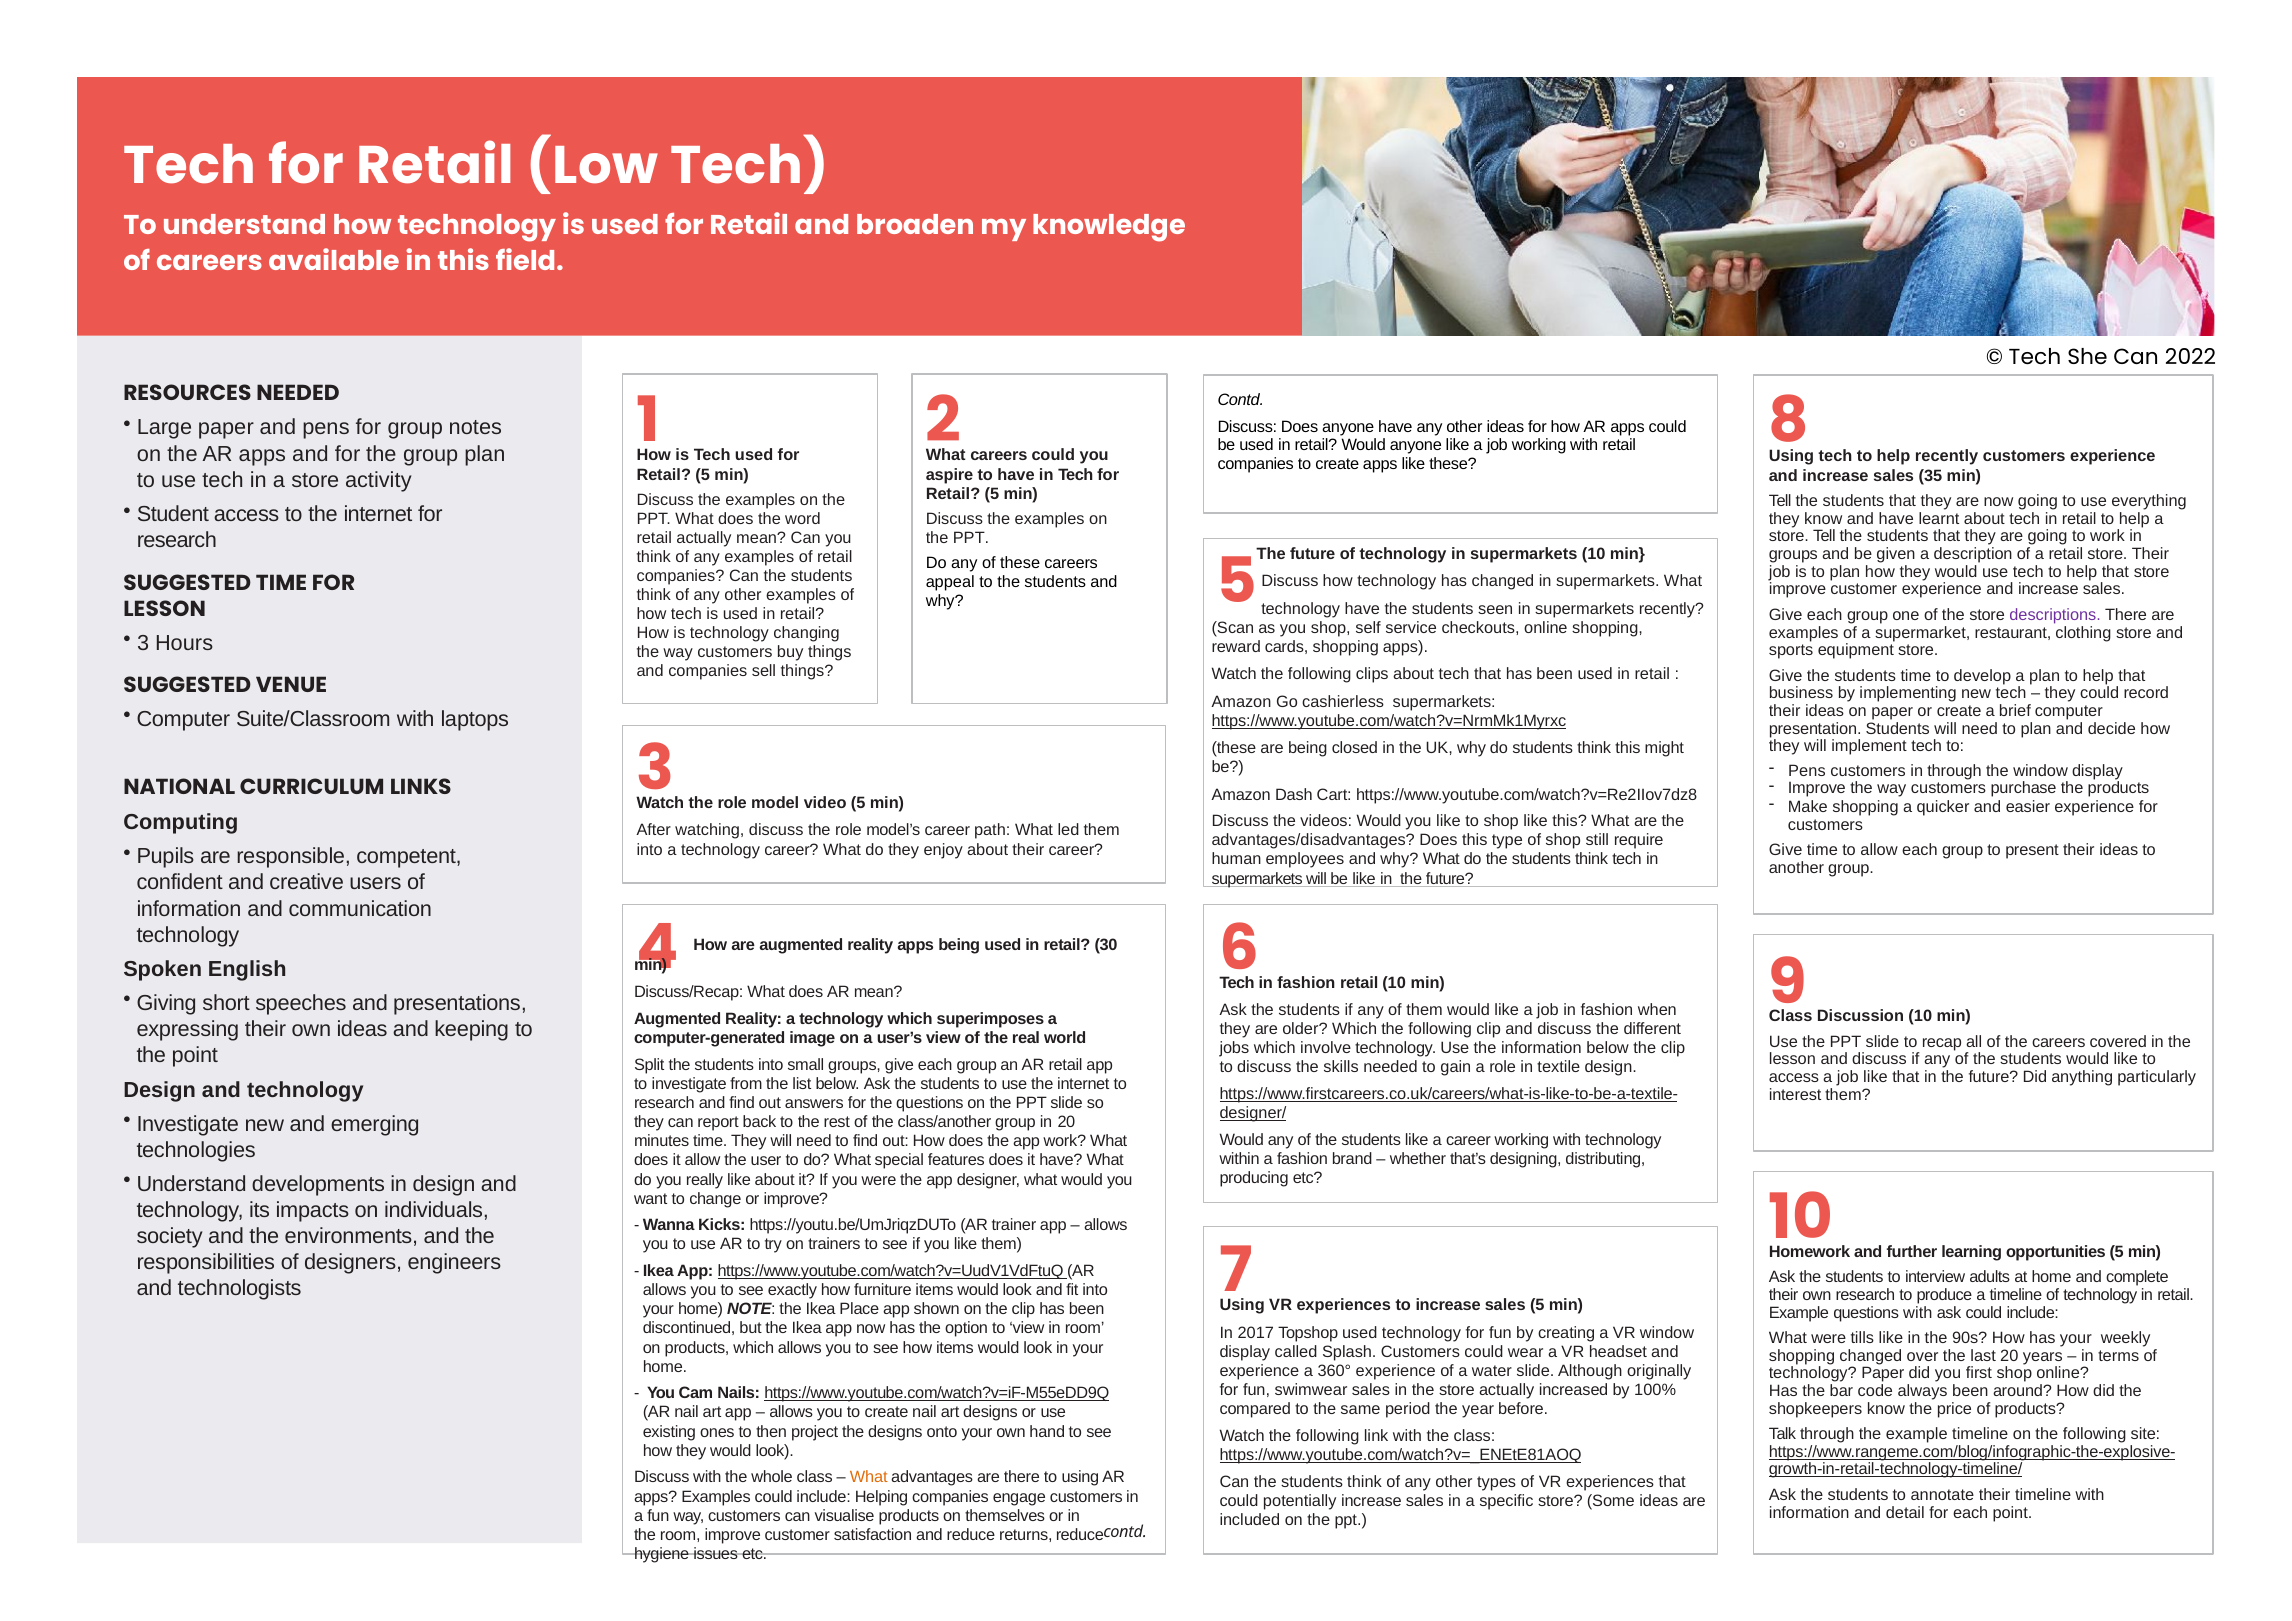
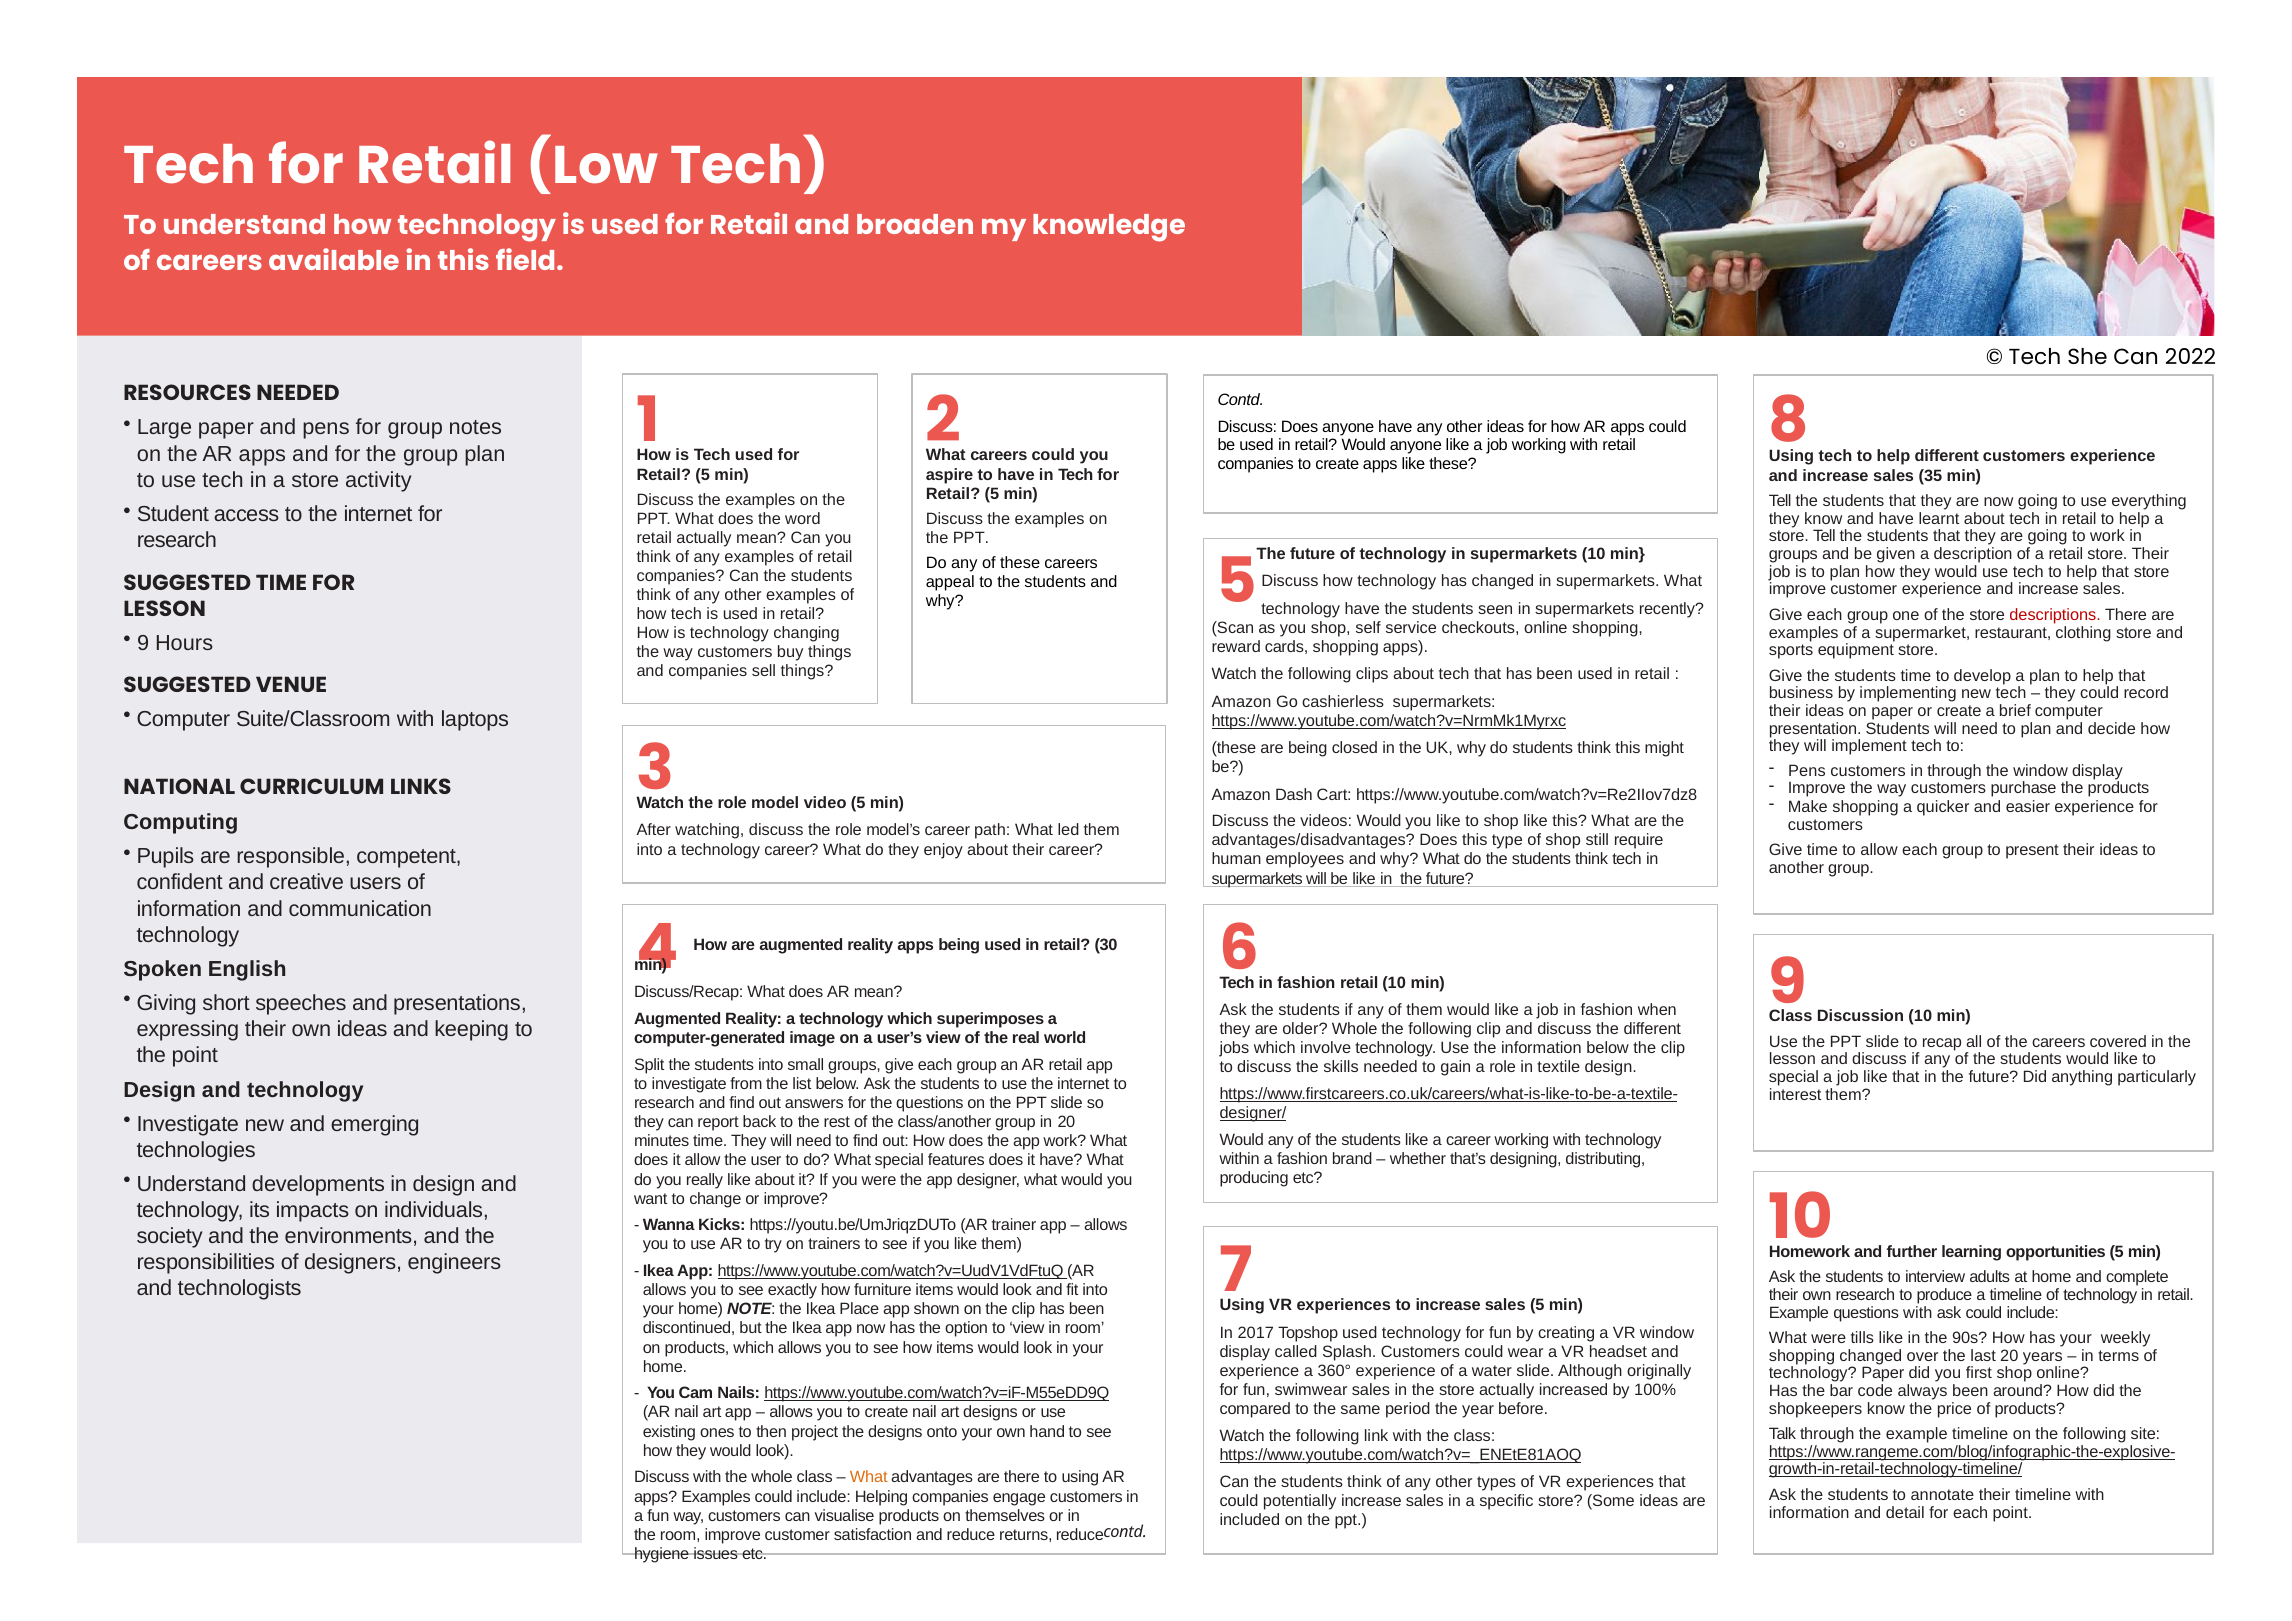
help recently: recently -> different
descriptions colour: purple -> red
3 at (143, 643): 3 -> 9
older Which: Which -> Whole
access at (1794, 1077): access -> special
